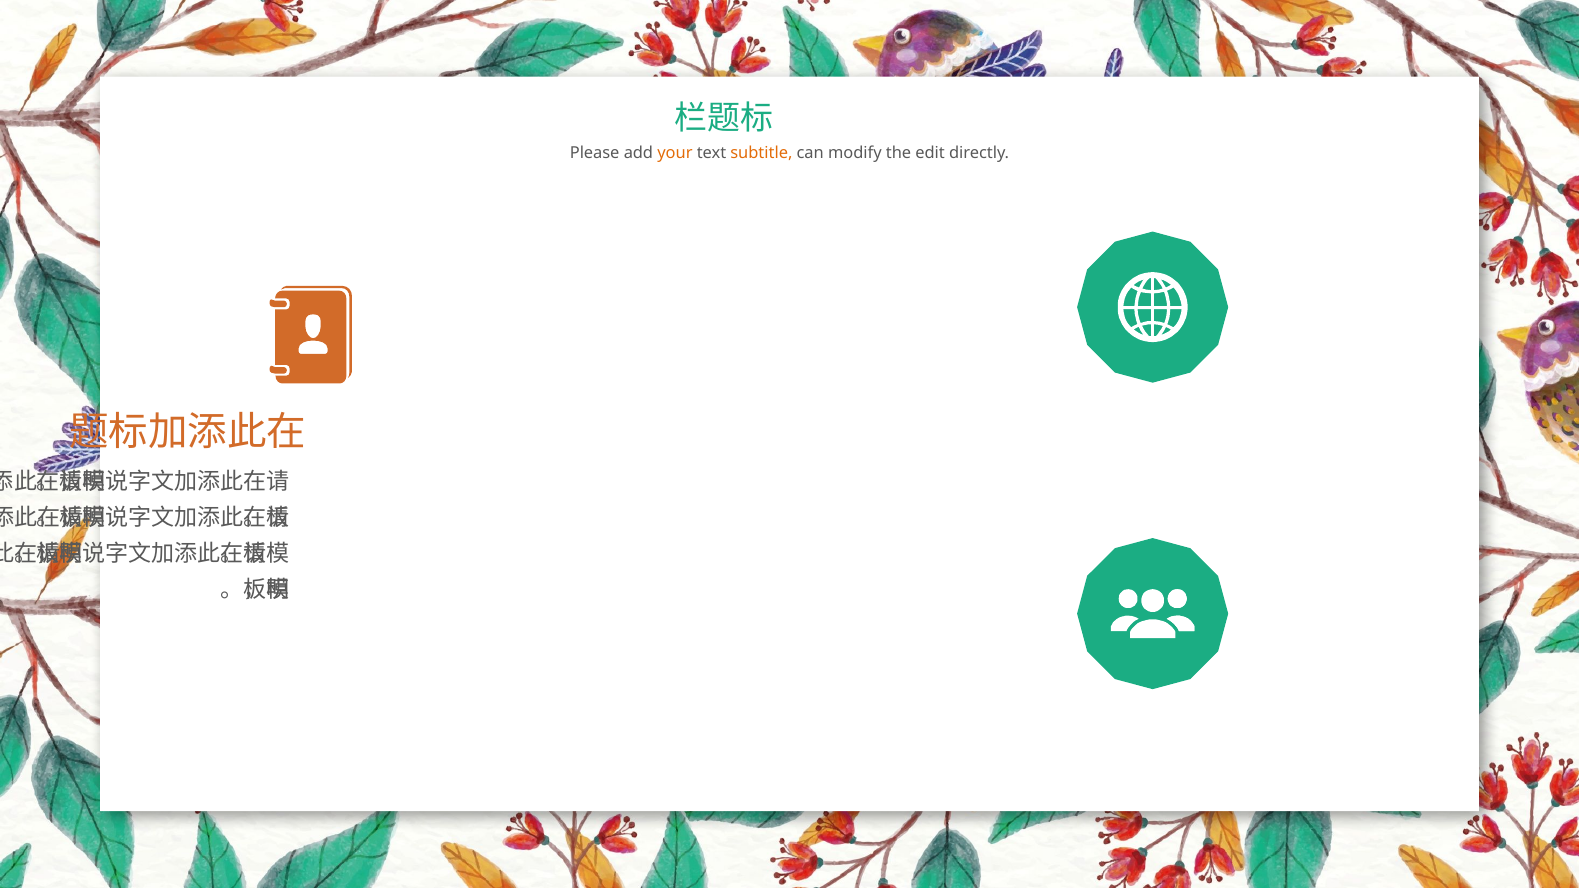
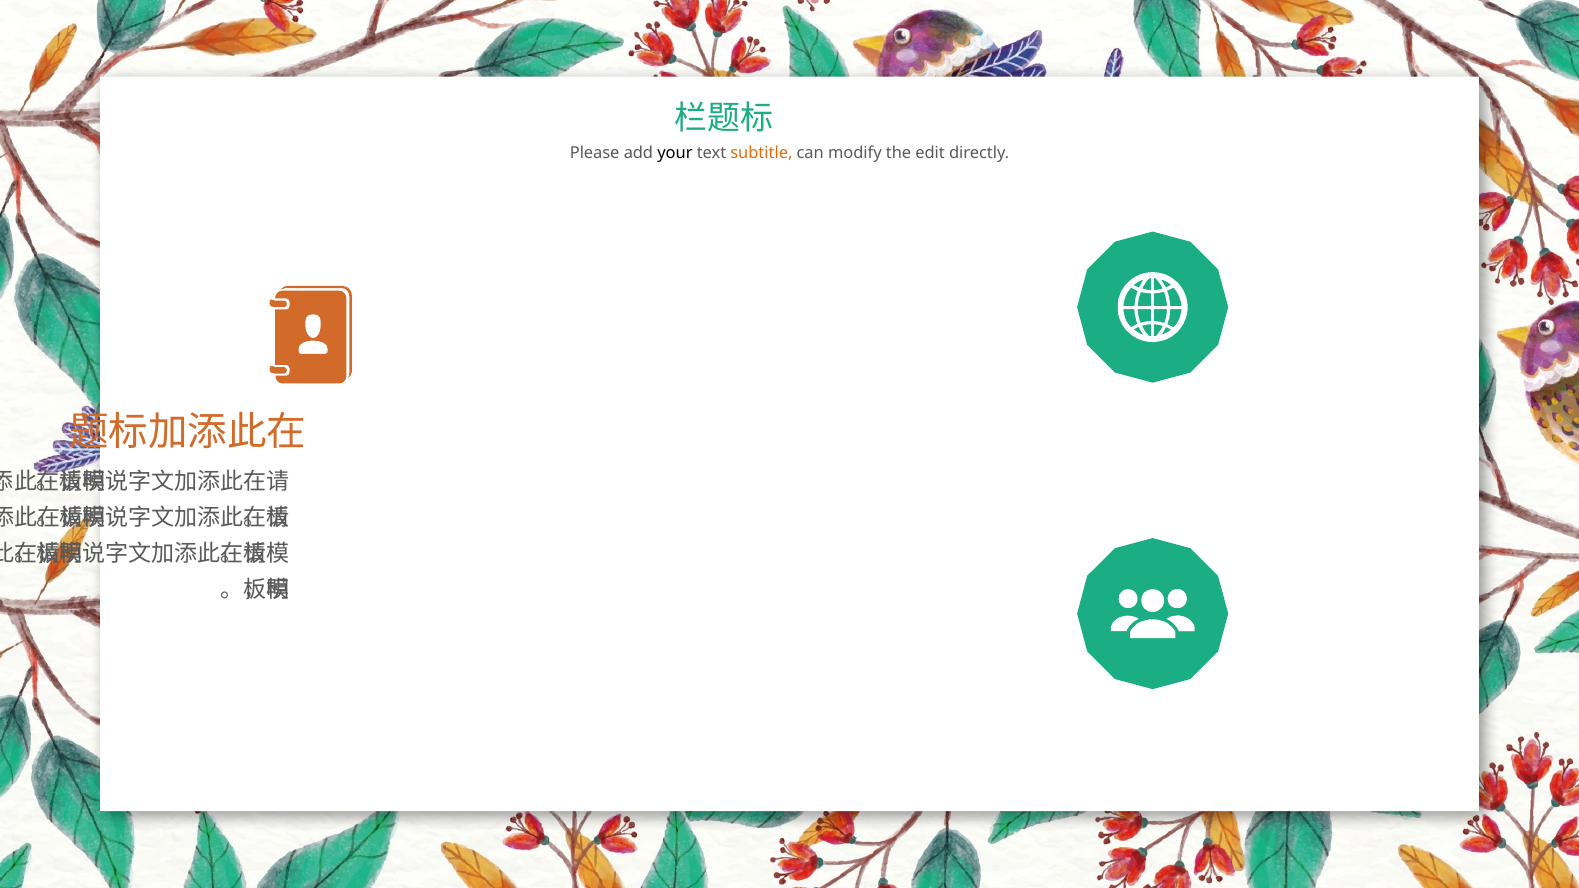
your colour: orange -> black
